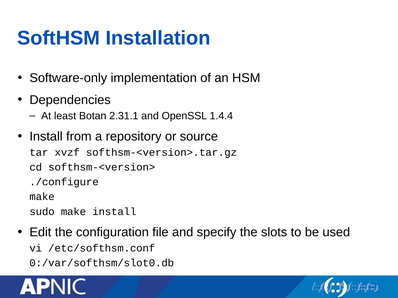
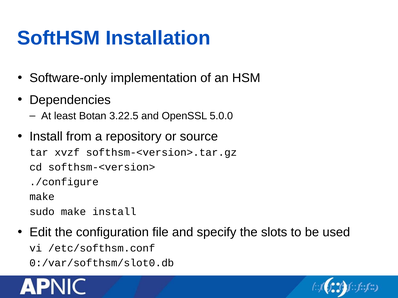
2.31.1: 2.31.1 -> 3.22.5
1.4.4: 1.4.4 -> 5.0.0
